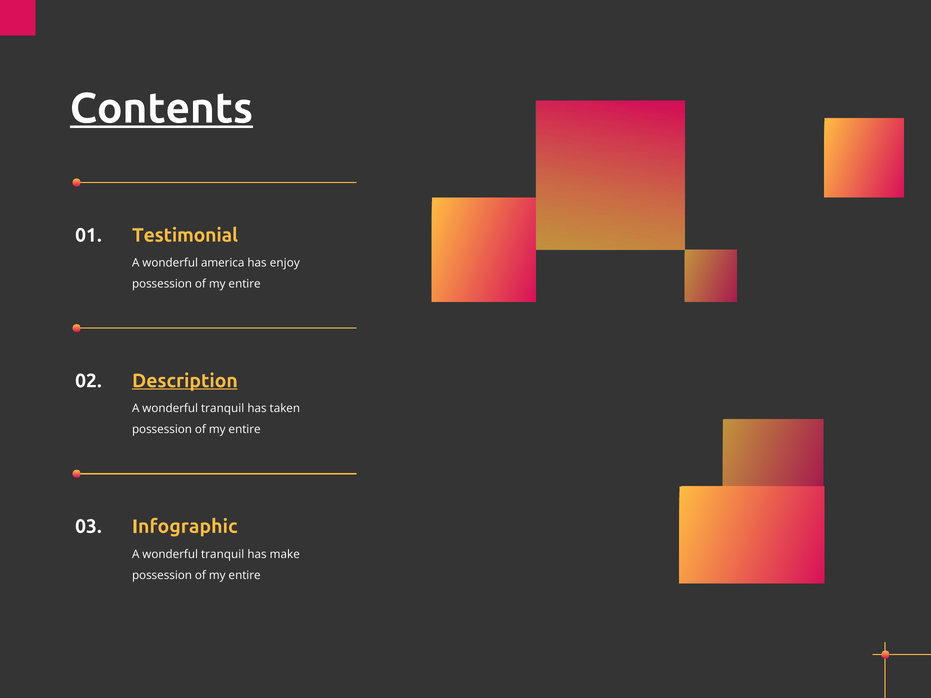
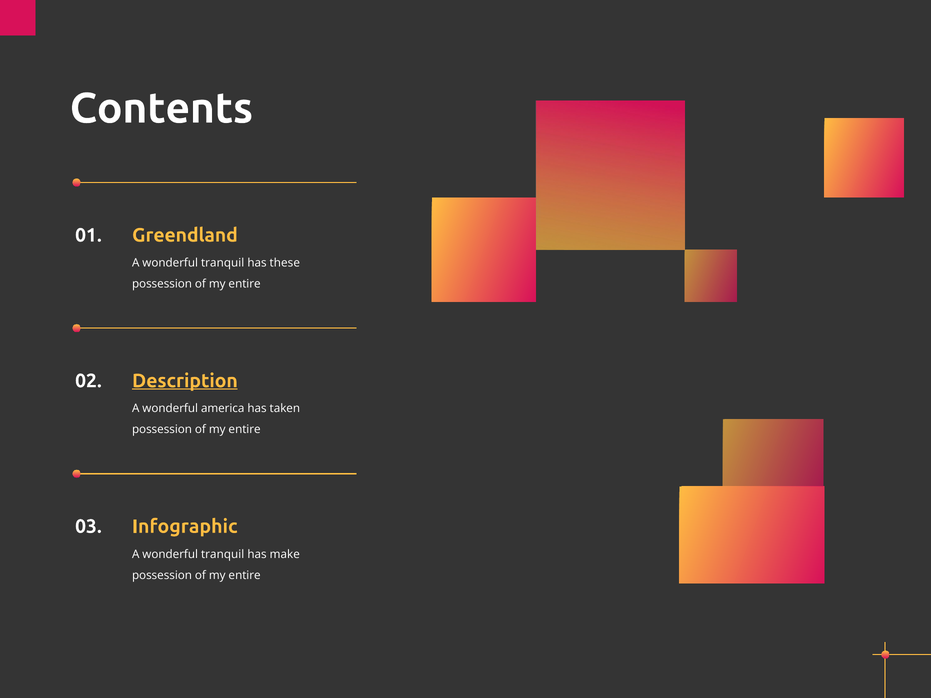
Contents underline: present -> none
Testimonial: Testimonial -> Greendland
america at (223, 263): america -> tranquil
enjoy: enjoy -> these
tranquil at (223, 409): tranquil -> america
